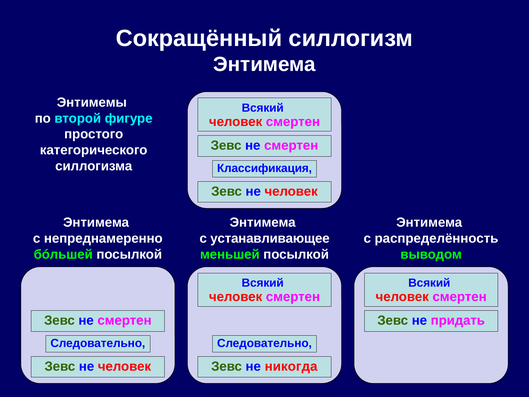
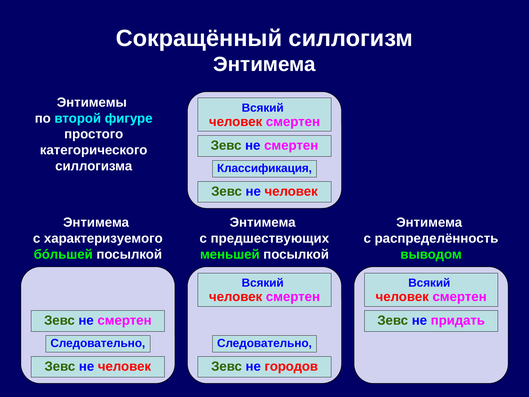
непреднамеренно: непреднамеренно -> характеризуемого
устанавливающее: устанавливающее -> предшествующих
никогда: никогда -> городов
